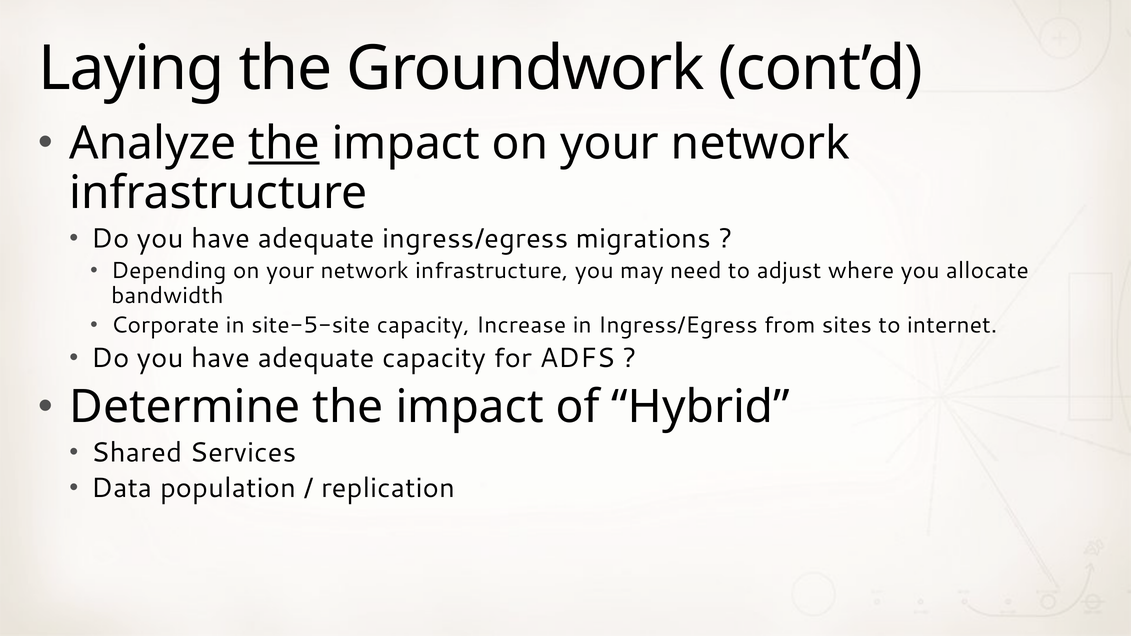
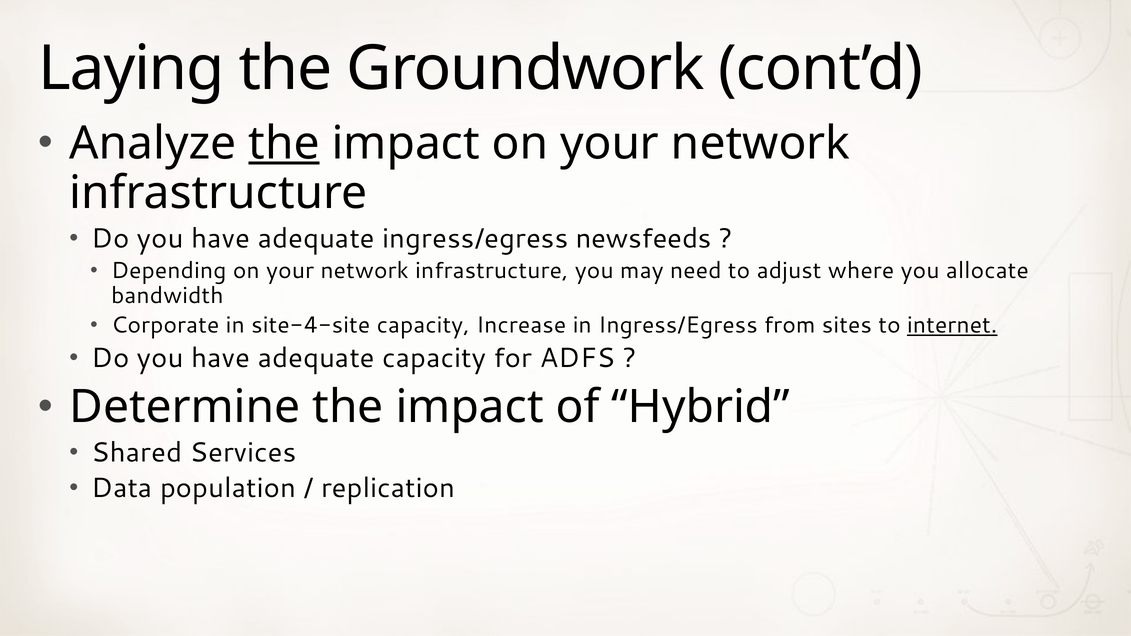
migrations: migrations -> newsfeeds
site-5-site: site-5-site -> site-4-site
internet underline: none -> present
